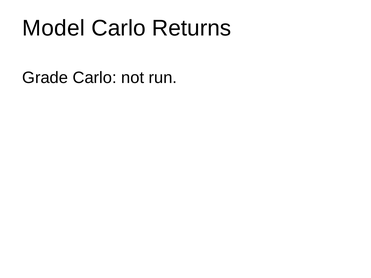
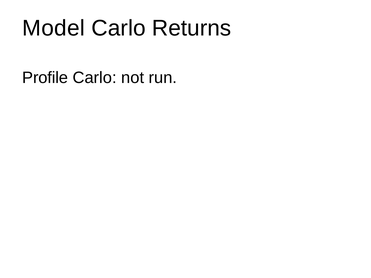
Grade: Grade -> Profile
